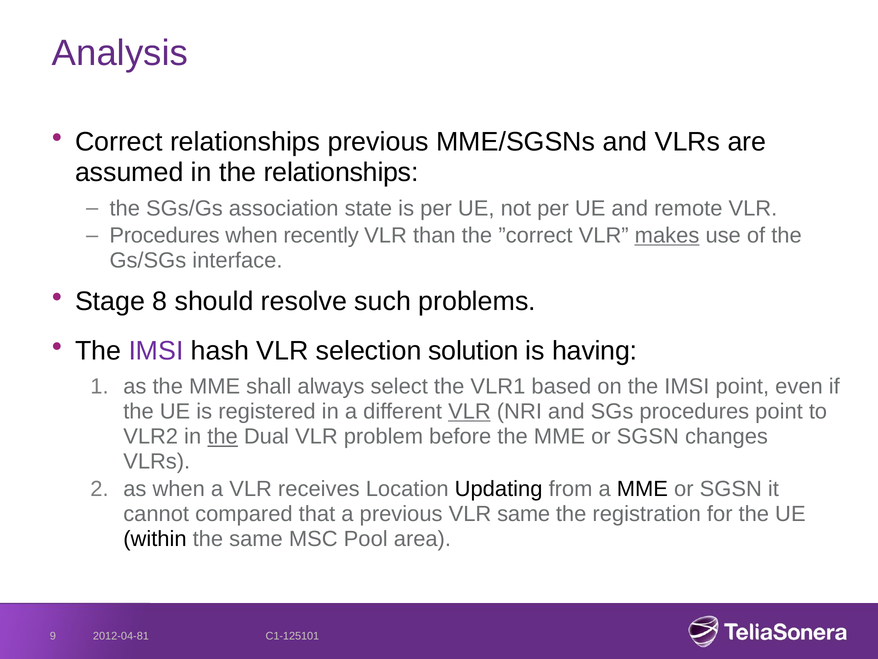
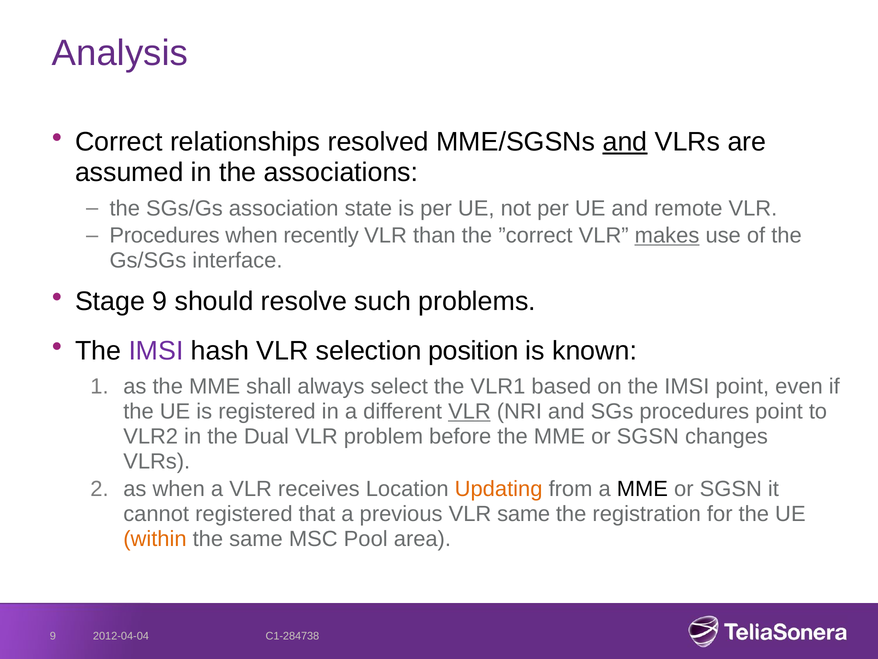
relationships previous: previous -> resolved
and at (625, 142) underline: none -> present
the relationships: relationships -> associations
Stage 8: 8 -> 9
solution: solution -> position
having: having -> known
the at (223, 436) underline: present -> none
Updating colour: black -> orange
cannot compared: compared -> registered
within colour: black -> orange
2012-04-81: 2012-04-81 -> 2012-04-04
C1-125101: C1-125101 -> C1-284738
